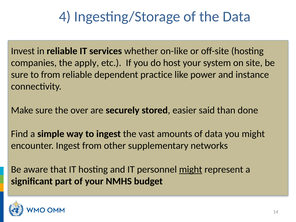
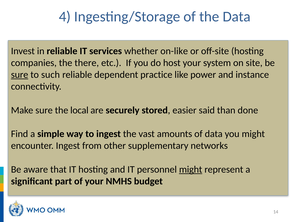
apply: apply -> there
sure at (20, 75) underline: none -> present
to from: from -> such
over: over -> local
